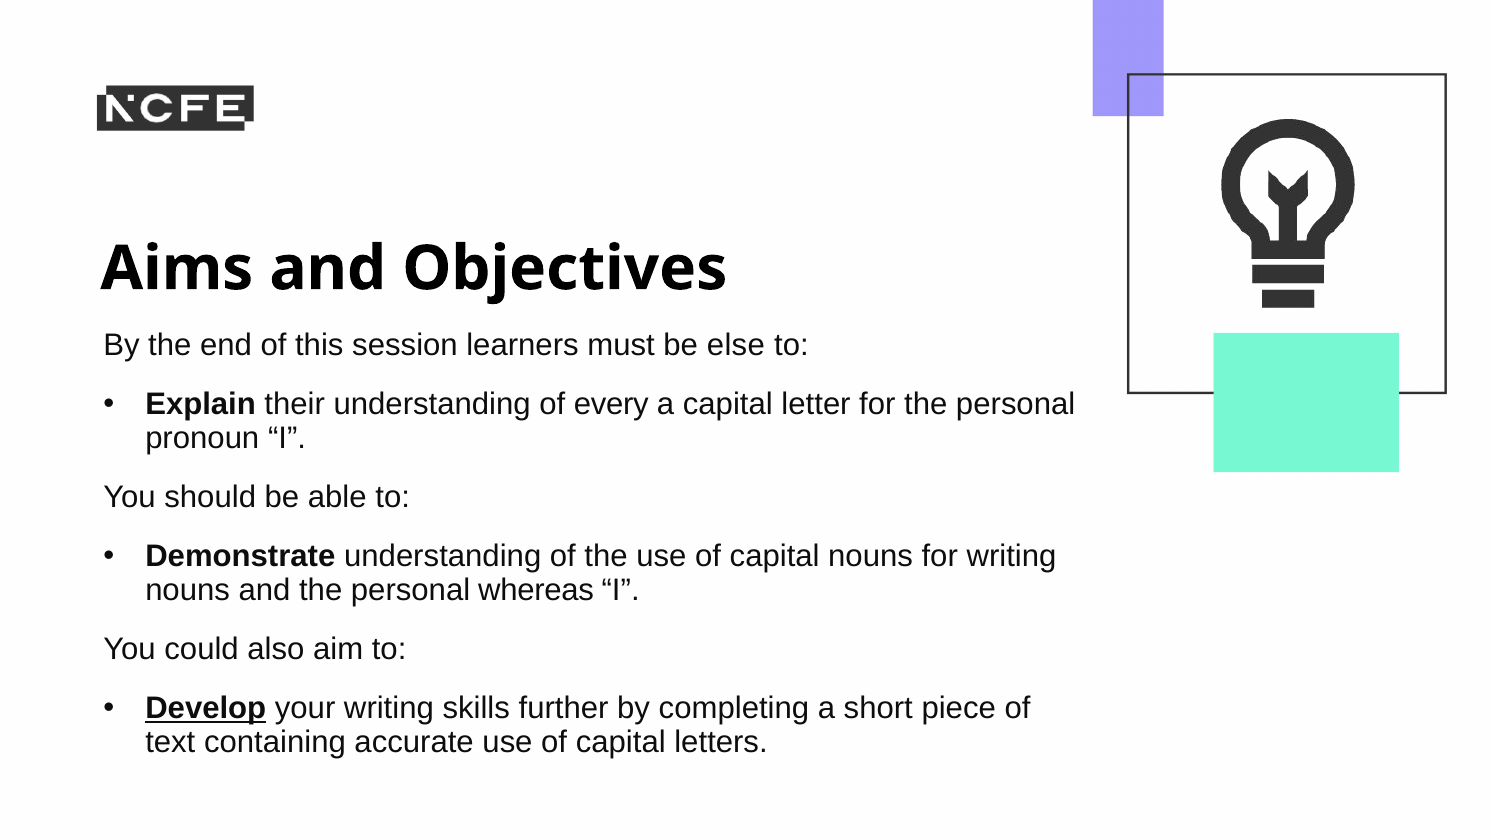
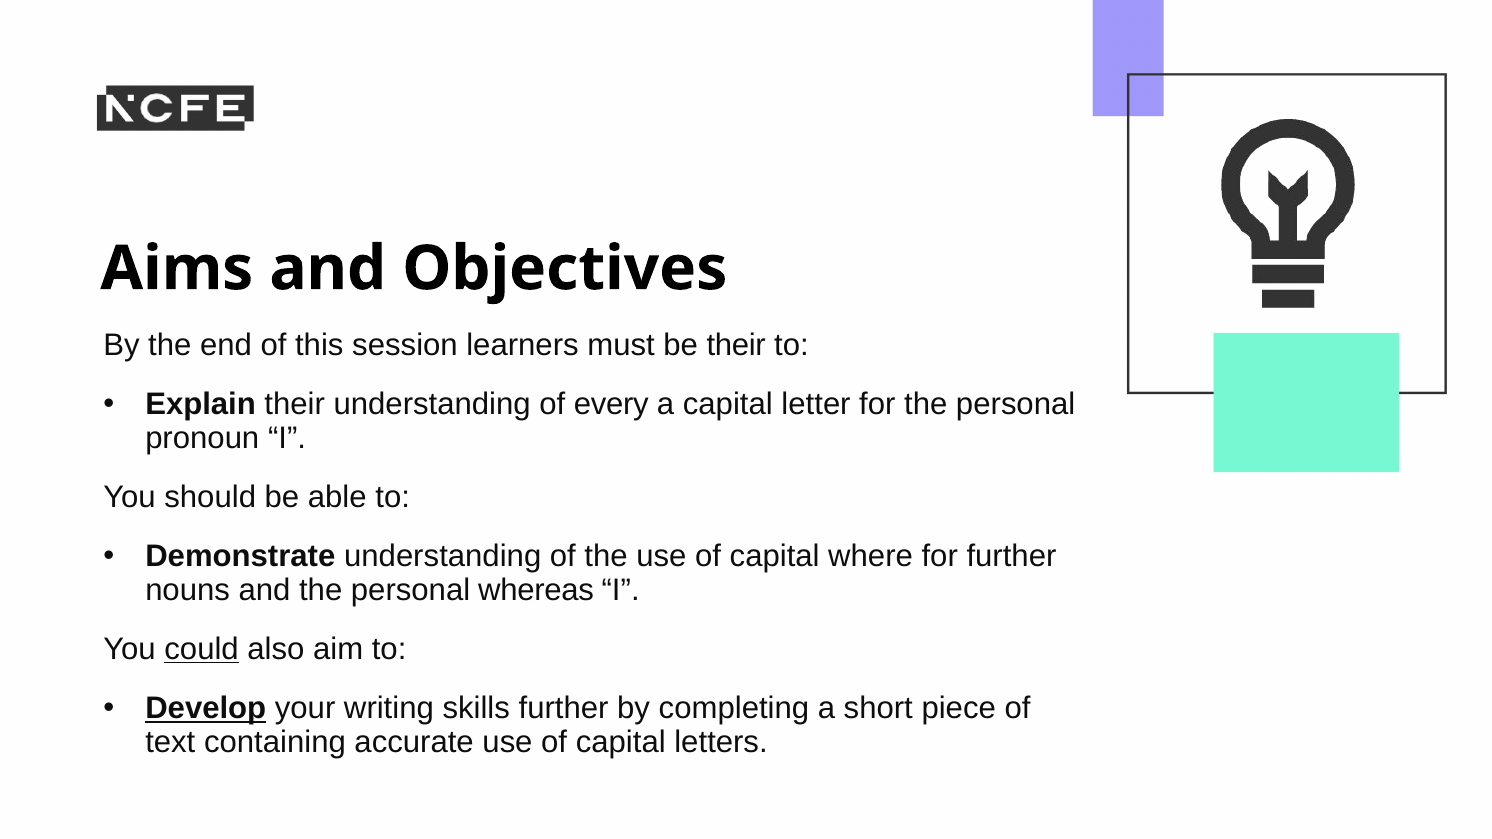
be else: else -> their
capital nouns: nouns -> where
for writing: writing -> further
could underline: none -> present
